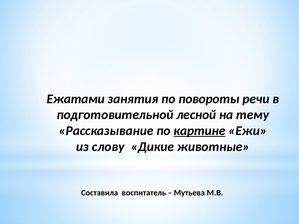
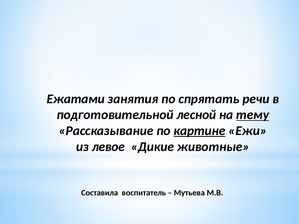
повороты: повороты -> спрятать
тему underline: none -> present
слову: слову -> левое
